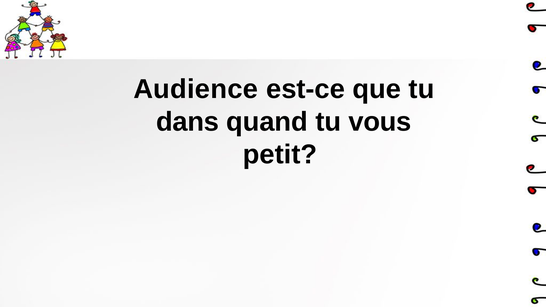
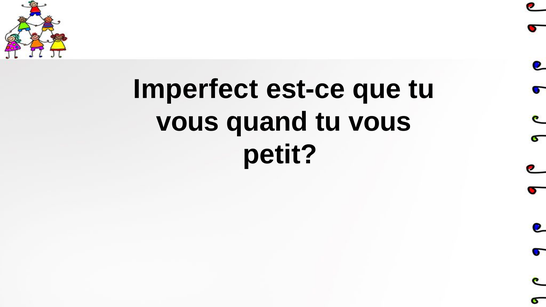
Audience: Audience -> Imperfect
dans at (188, 122): dans -> vous
